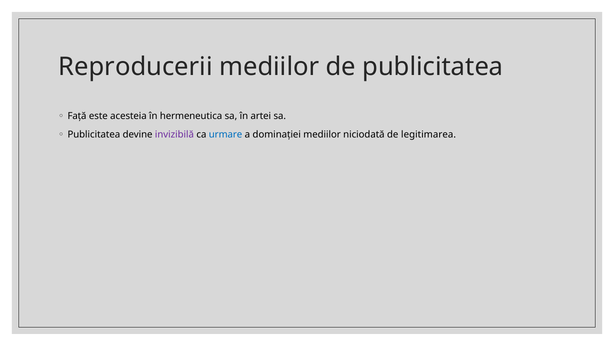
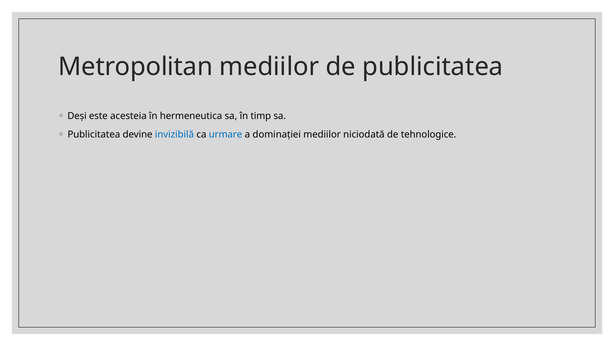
Reproducerii: Reproducerii -> Metropolitan
Față: Față -> Deși
artei: artei -> timp
invizibilă colour: purple -> blue
legitimarea: legitimarea -> tehnologice
